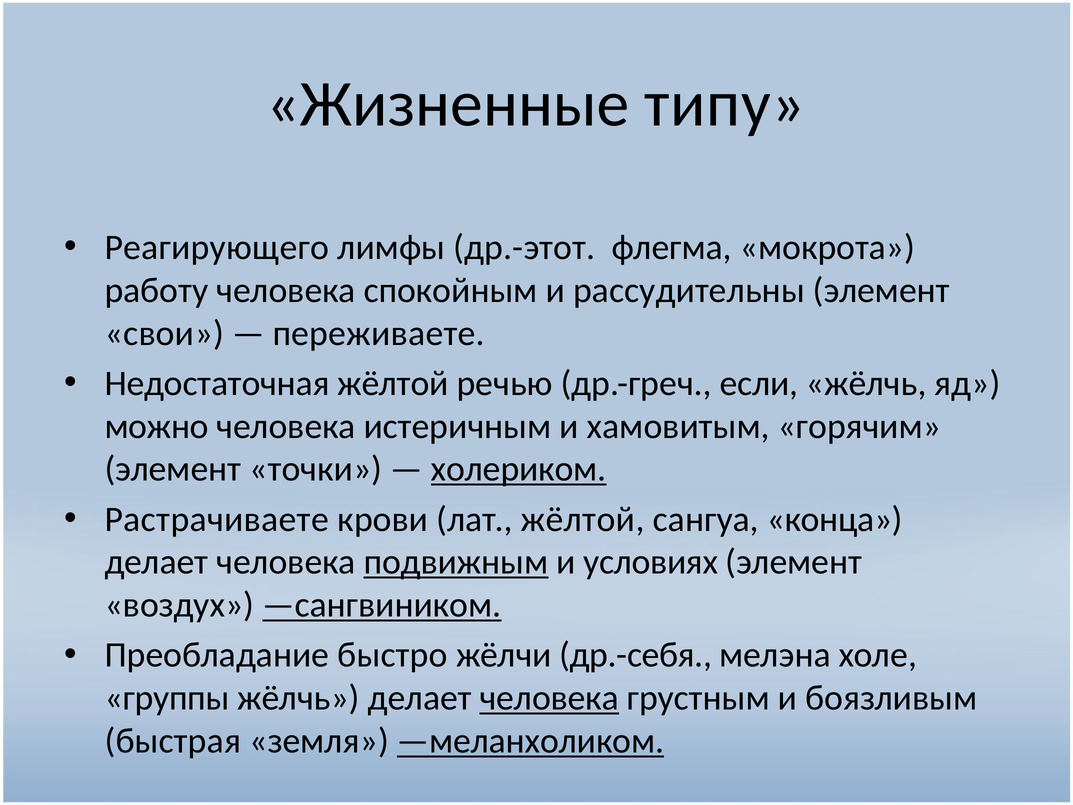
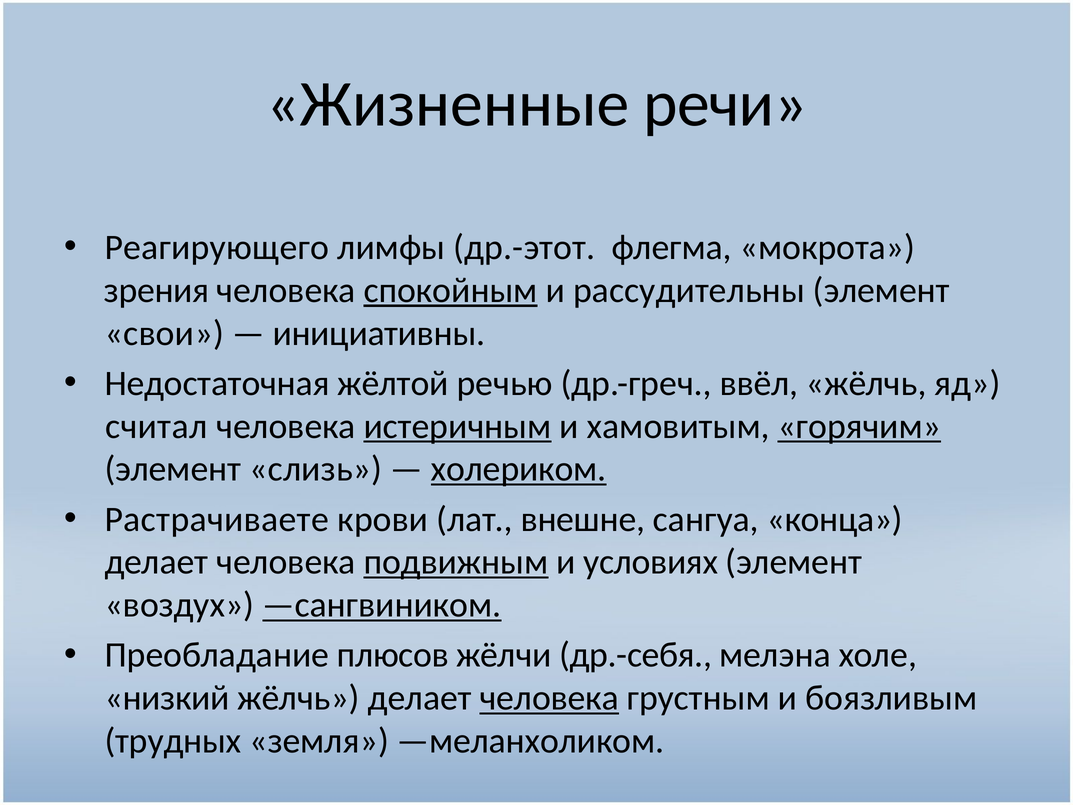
типу: типу -> речи
работу: работу -> зрения
спокойным underline: none -> present
переживаете: переживаете -> инициативны
если: если -> ввёл
можно: можно -> считал
истеричным underline: none -> present
горячим underline: none -> present
точки: точки -> слизь
лат жёлтой: жёлтой -> внешне
быстро: быстро -> плюсов
группы: группы -> низкий
быстрая: быстрая -> трудных
—меланхоликом underline: present -> none
